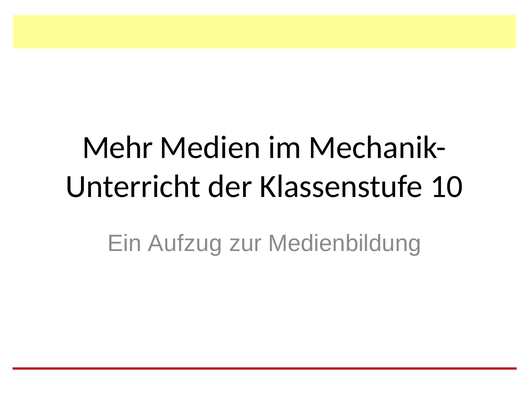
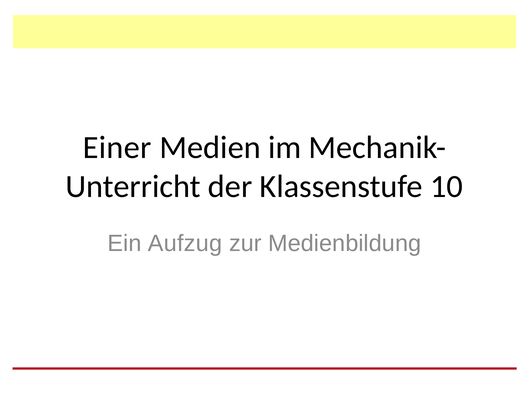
Mehr: Mehr -> Einer
